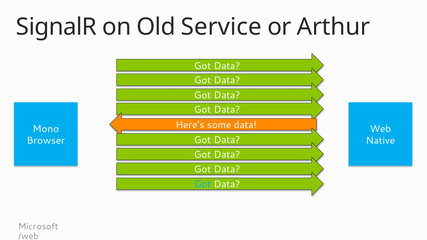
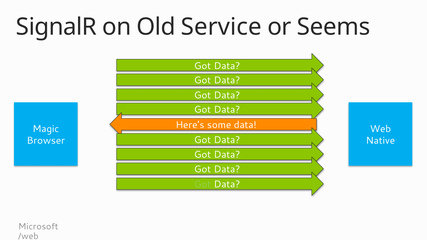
Arthur: Arthur -> Seems
Mono: Mono -> Magic
Got at (203, 185) colour: light blue -> light green
